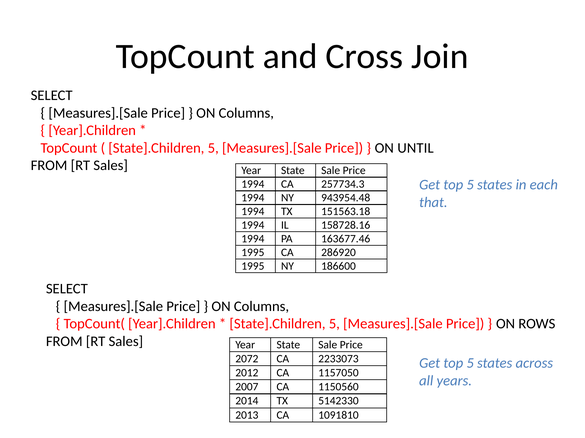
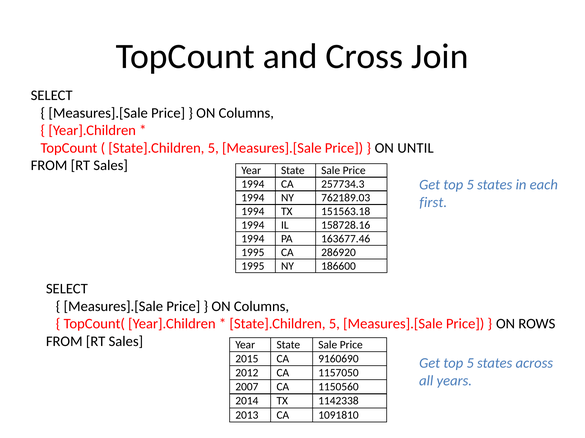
943954.48: 943954.48 -> 762189.03
that: that -> first
2072: 2072 -> 2015
2233073: 2233073 -> 9160690
5142330: 5142330 -> 1142338
